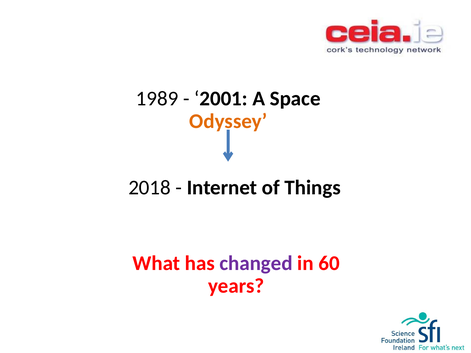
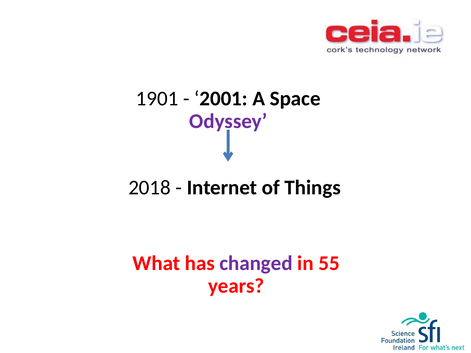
1989: 1989 -> 1901
Odyssey colour: orange -> purple
60: 60 -> 55
